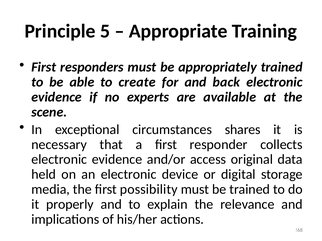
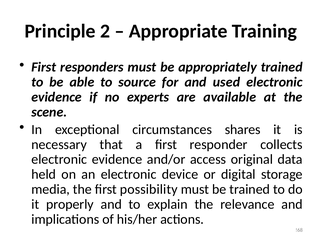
5: 5 -> 2
create: create -> source
back: back -> used
